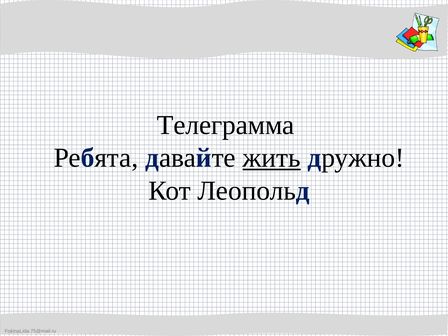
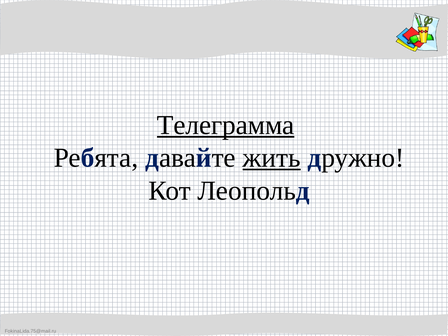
Телеграмма underline: none -> present
